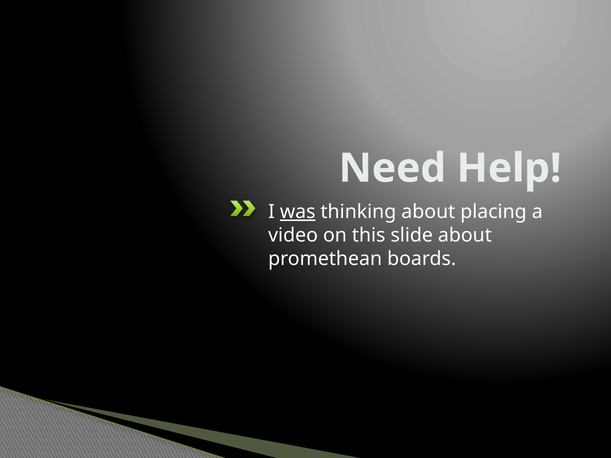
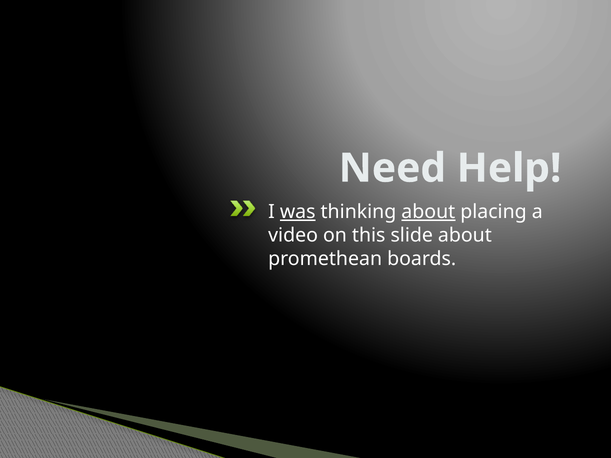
about at (428, 212) underline: none -> present
